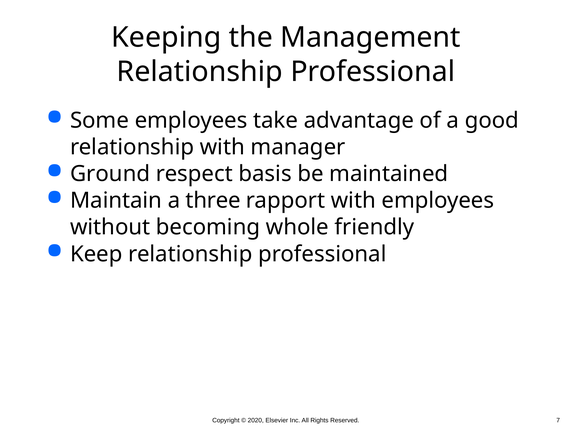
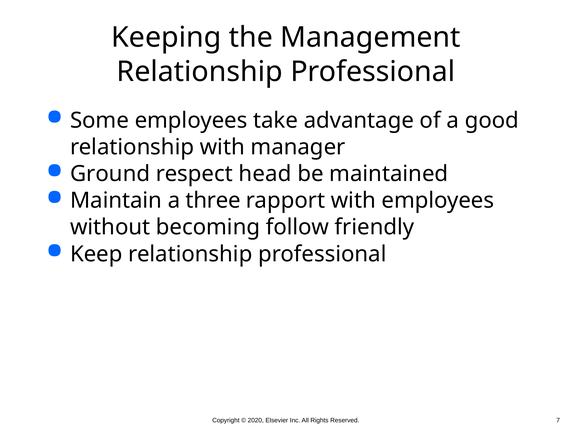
basis: basis -> head
whole: whole -> follow
